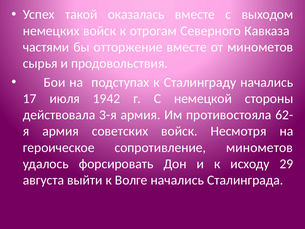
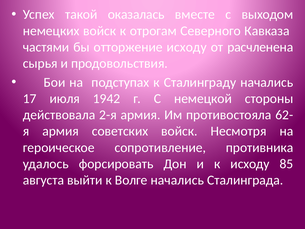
отторжение вместе: вместе -> исходу
от минометов: минометов -> расчленена
3-я: 3-я -> 2-я
сопротивление минометов: минометов -> противника
29: 29 -> 85
